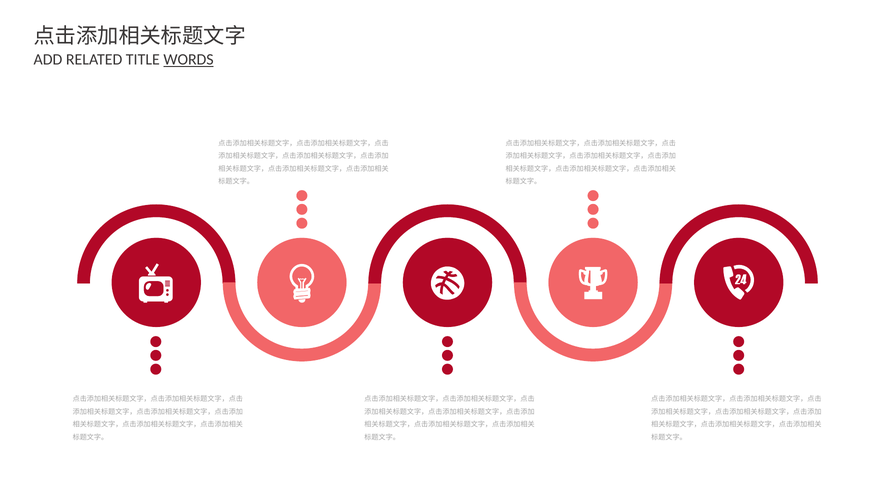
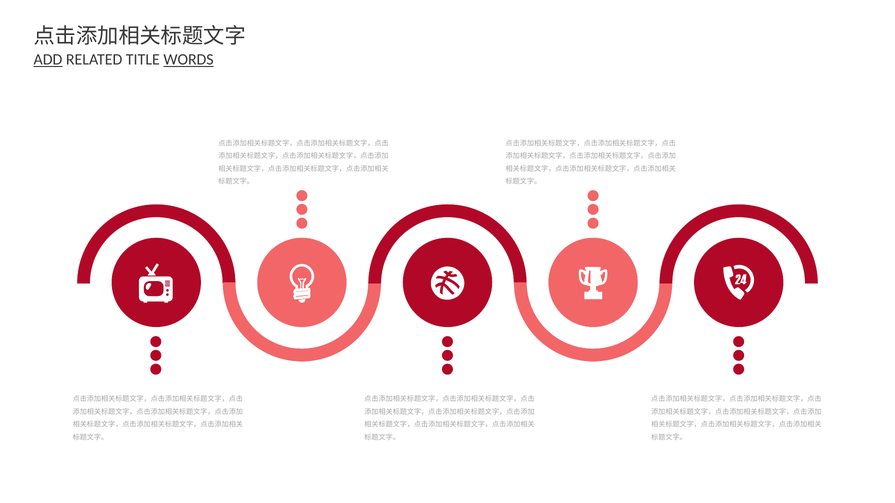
ADD underline: none -> present
